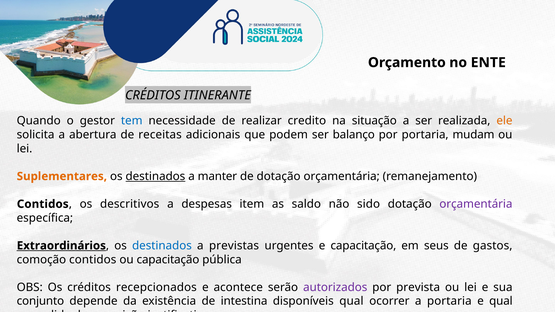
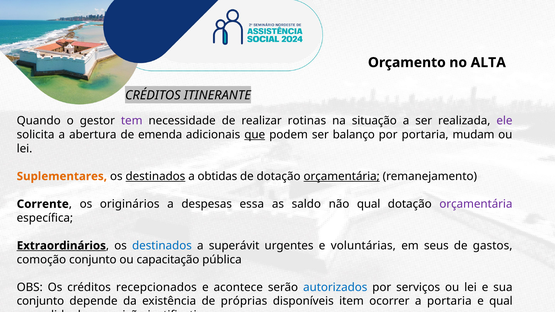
ENTE: ENTE -> ALTA
tem colour: blue -> purple
credito: credito -> rotinas
ele colour: orange -> purple
receitas: receitas -> emenda
que underline: none -> present
manter: manter -> obtidas
orçamentária at (342, 176) underline: none -> present
Contidos at (43, 204): Contidos -> Corrente
descritivos: descritivos -> originários
item: item -> essa
não sido: sido -> qual
previstas: previstas -> superávit
e capacitação: capacitação -> voluntárias
comoção contidos: contidos -> conjunto
autorizados colour: purple -> blue
prevista: prevista -> serviços
intestina: intestina -> próprias
disponíveis qual: qual -> item
